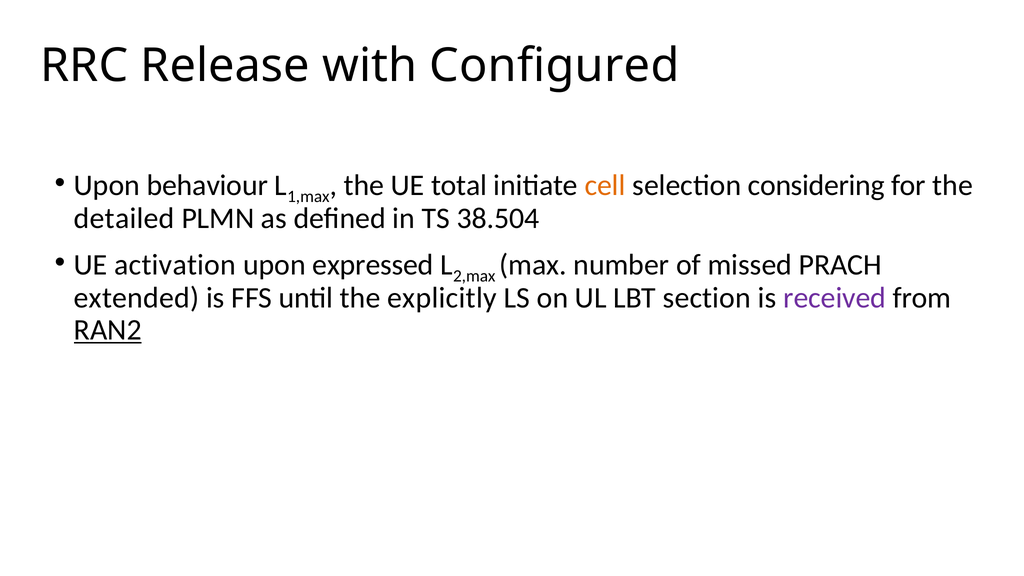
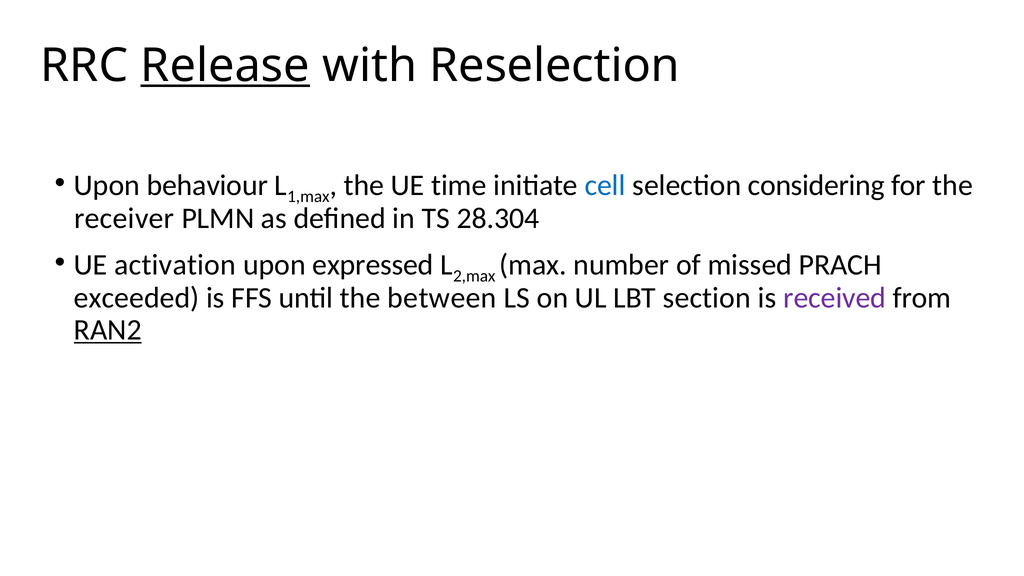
Release underline: none -> present
Configured: Configured -> Reselection
total: total -> time
cell colour: orange -> blue
detailed: detailed -> receiver
38.504: 38.504 -> 28.304
extended: extended -> exceeded
explicitly: explicitly -> between
